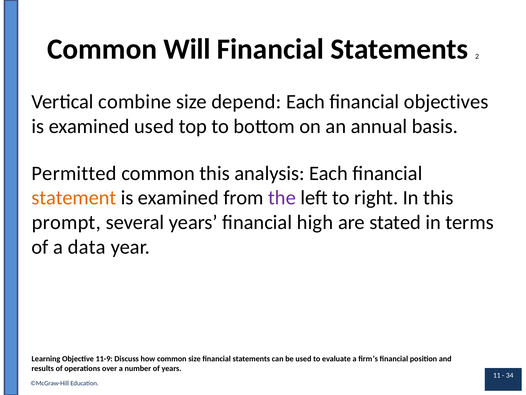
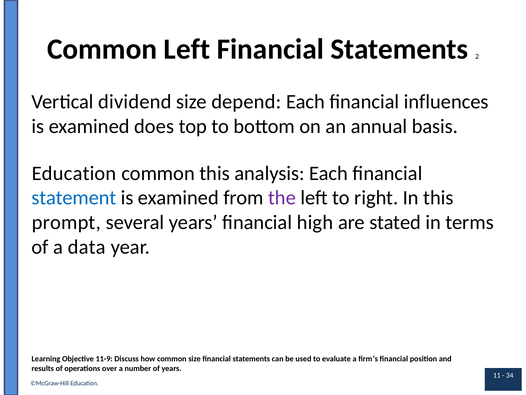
Common Will: Will -> Left
combine: combine -> dividend
objectives: objectives -> influences
examined used: used -> does
Permitted at (74, 173): Permitted -> Education
statement colour: orange -> blue
